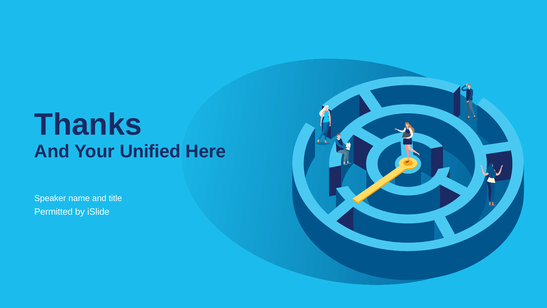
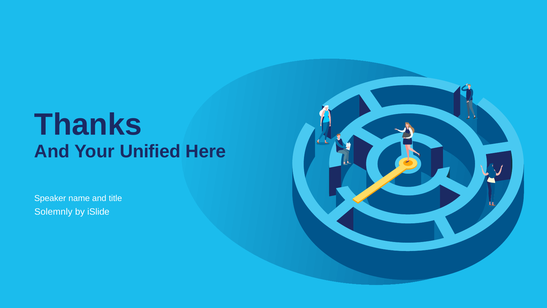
Permitted: Permitted -> Solemnly
